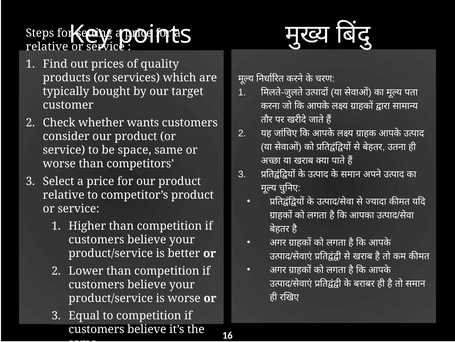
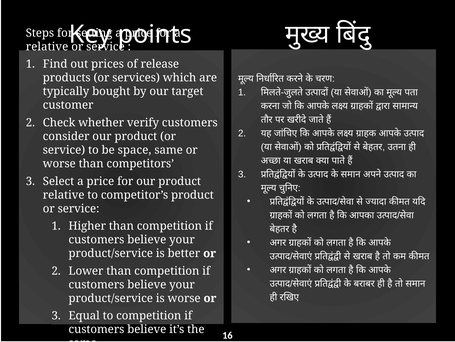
quality: quality -> release
wants: wants -> verify
